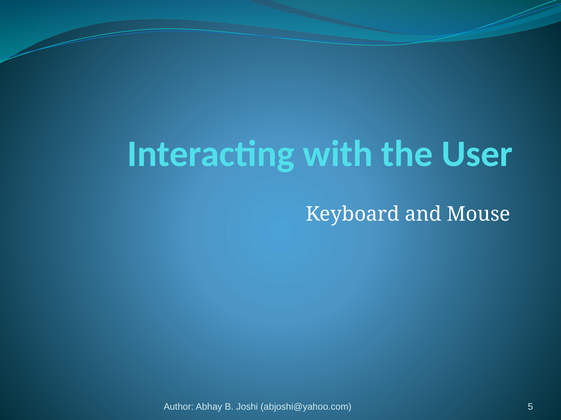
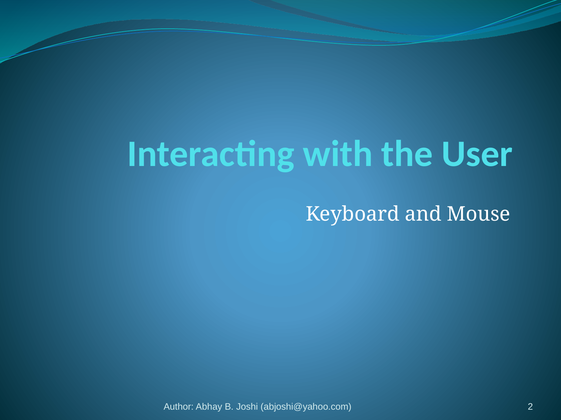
5: 5 -> 2
